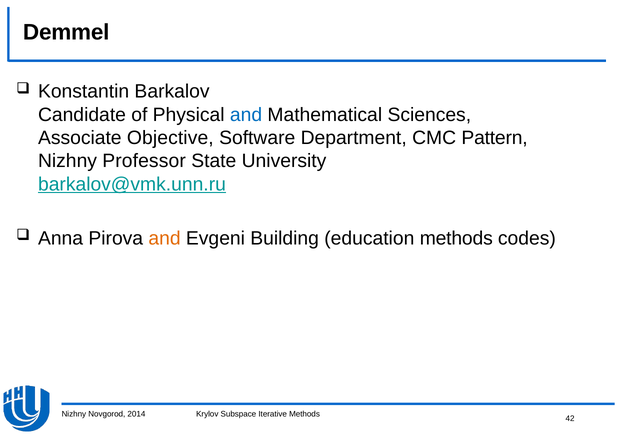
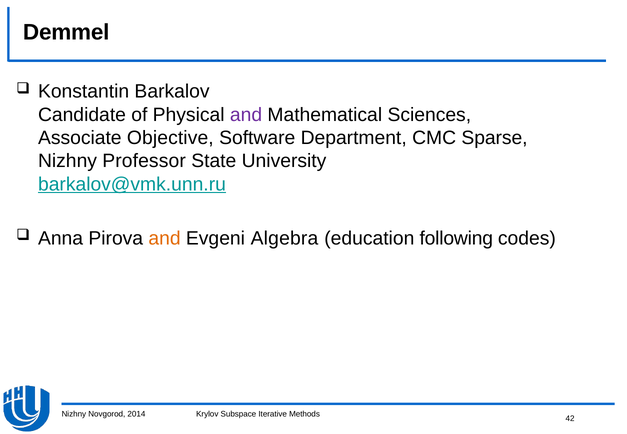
and at (246, 115) colour: blue -> purple
Pattern: Pattern -> Sparse
Building: Building -> Algebra
education methods: methods -> following
